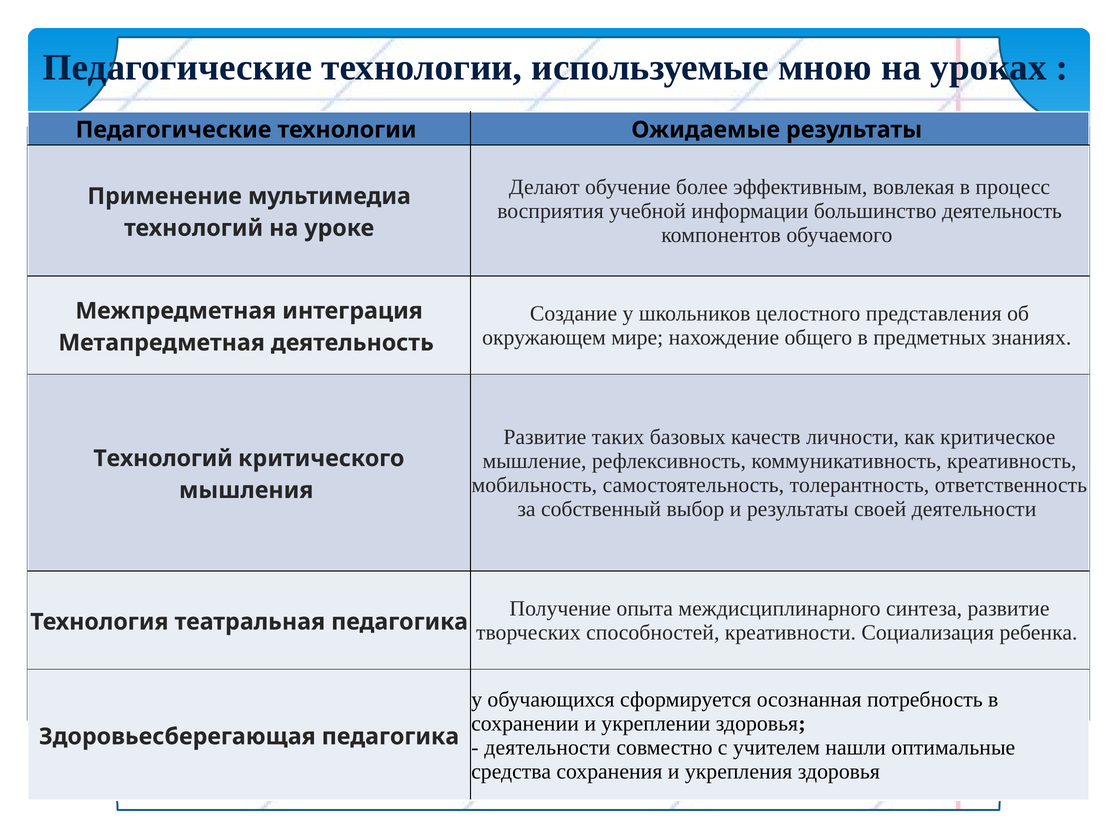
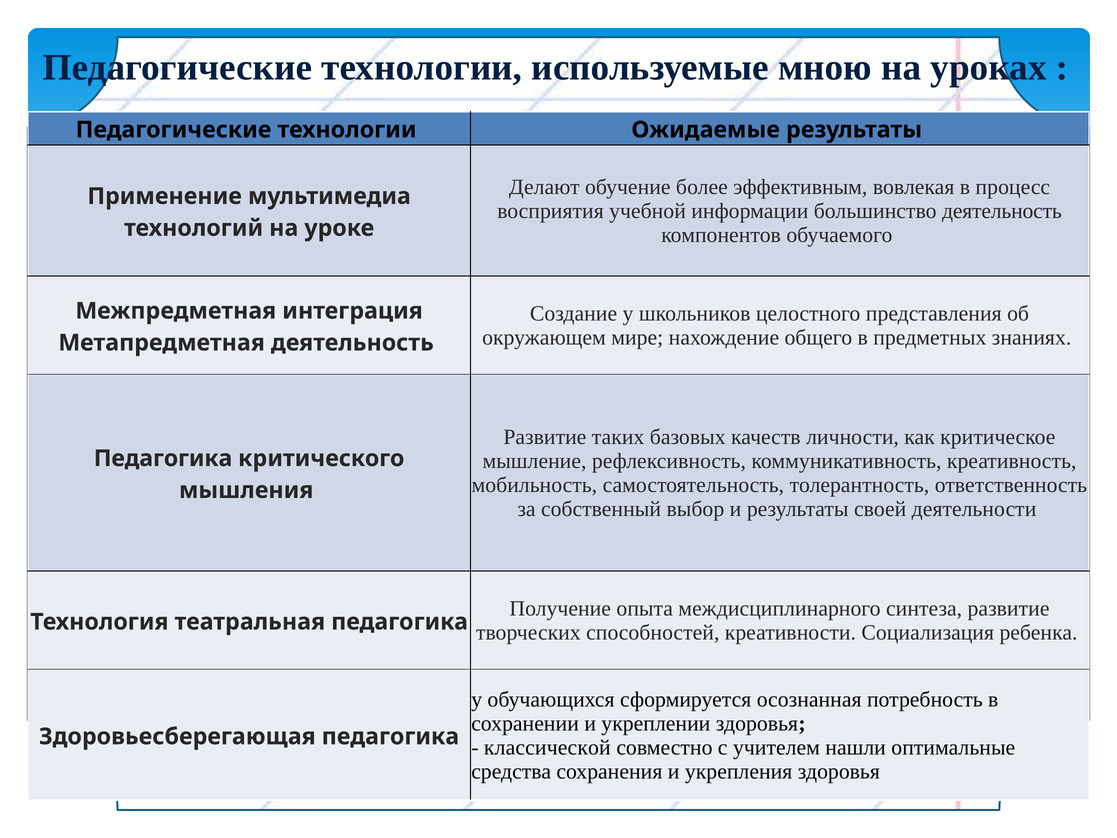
Технологий at (163, 458): Технологий -> Педагогика
деятельности at (547, 747): деятельности -> классической
